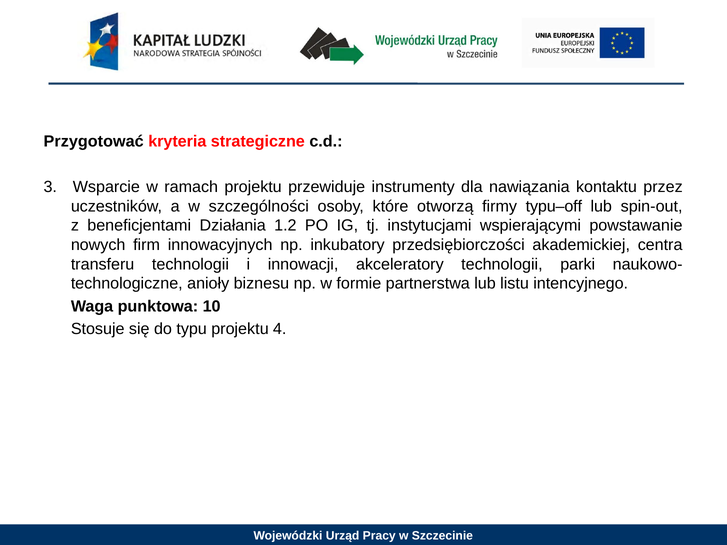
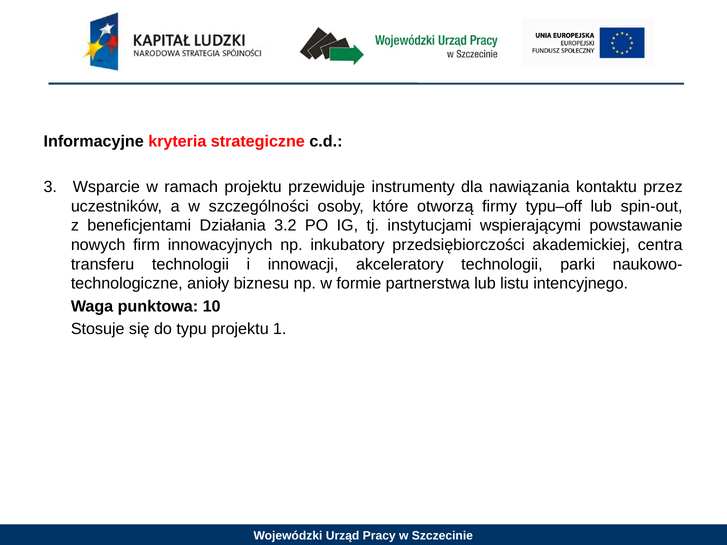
Przygotować: Przygotować -> Informacyjne
1.2: 1.2 -> 3.2
4: 4 -> 1
